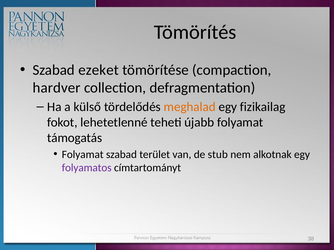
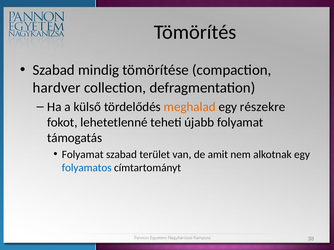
ezeket: ezeket -> mindig
fizikailag: fizikailag -> részekre
stub: stub -> amit
folyamatos colour: purple -> blue
